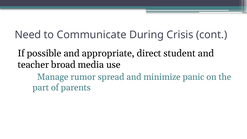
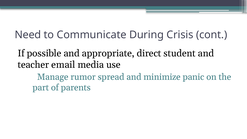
broad: broad -> email
